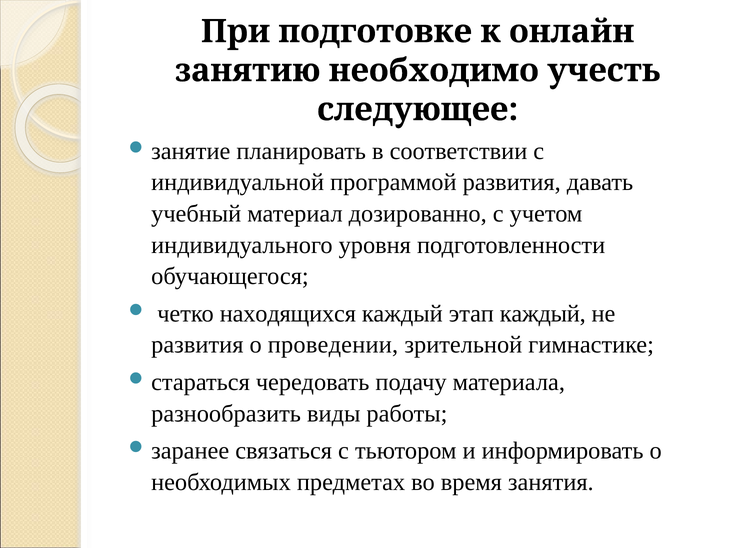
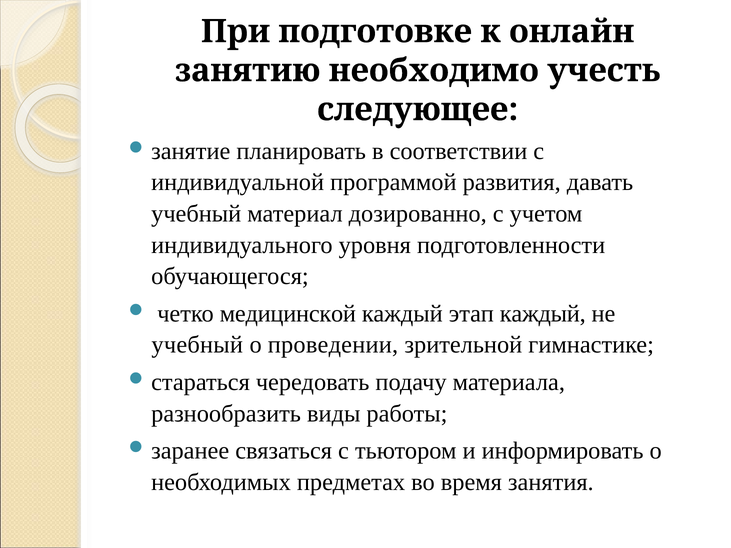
находящихся: находящихся -> медицинской
развития at (197, 345): развития -> учебный
